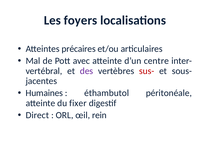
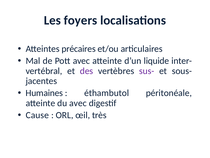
centre: centre -> liquide
sus- colour: red -> purple
du fixer: fixer -> avec
Direct: Direct -> Cause
rein: rein -> très
